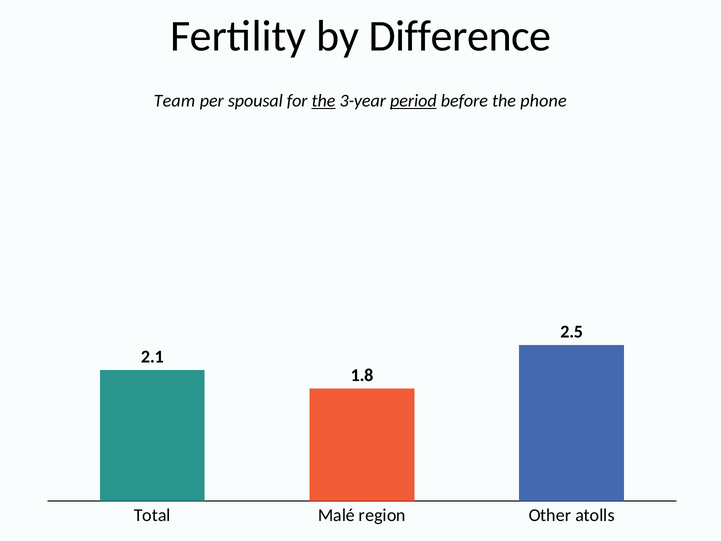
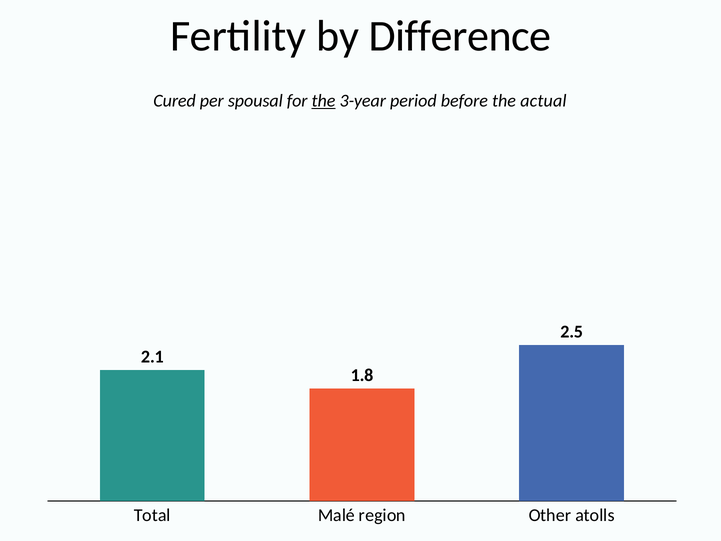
Team: Team -> Cured
period underline: present -> none
phone: phone -> actual
